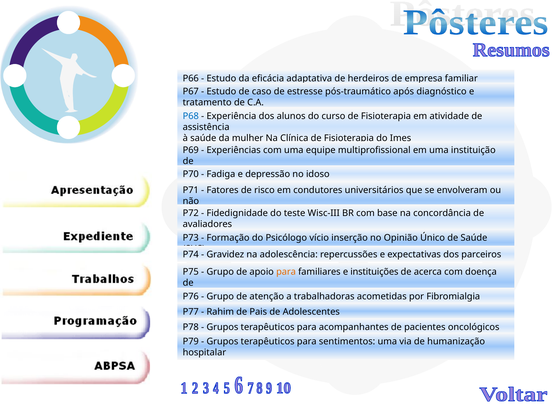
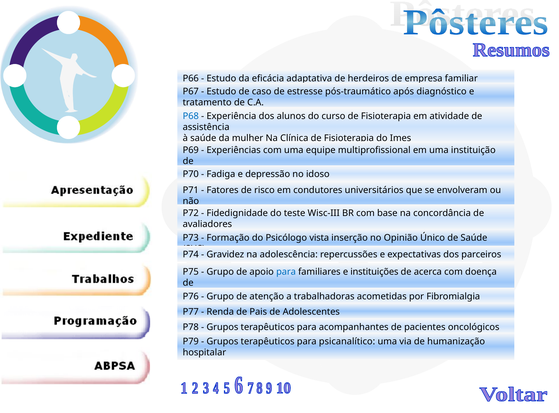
vício: vício -> vista
para at (286, 272) colour: orange -> blue
Rahim: Rahim -> Renda
para sentimentos: sentimentos -> psicanalítico
